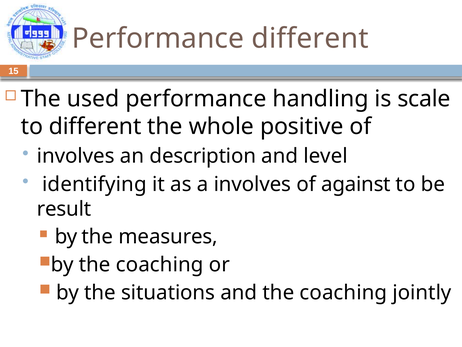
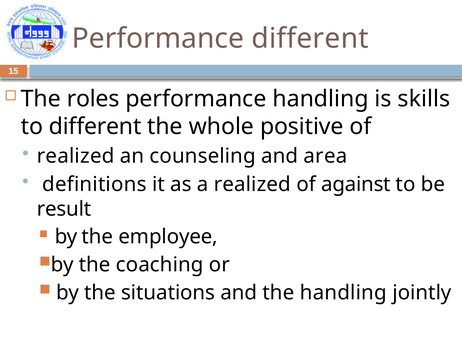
used: used -> roles
scale: scale -> skills
involves at (76, 156): involves -> realized
description: description -> counseling
level: level -> area
identifying: identifying -> definitions
a involves: involves -> realized
measures: measures -> employee
and the coaching: coaching -> handling
